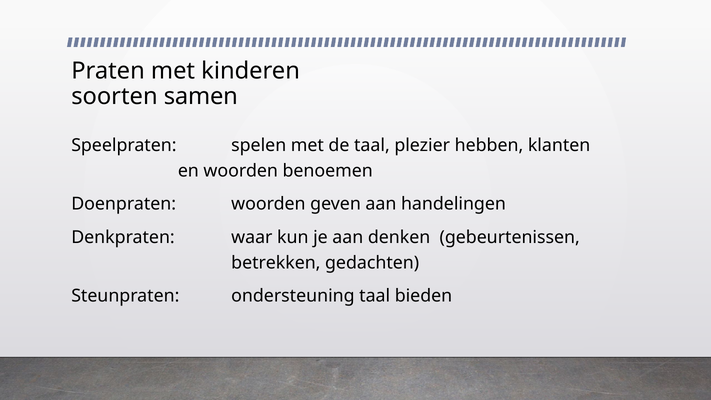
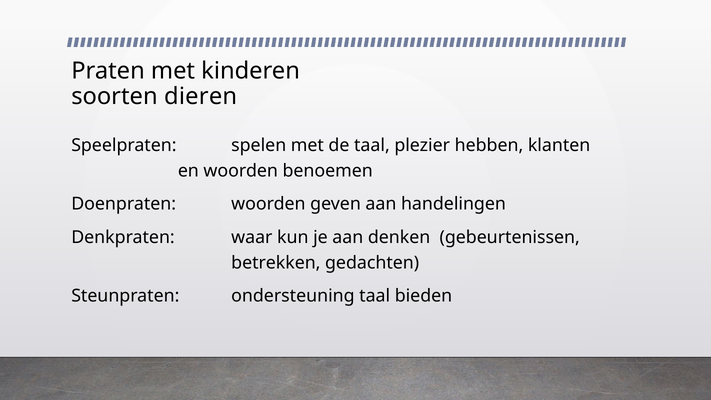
samen: samen -> dieren
